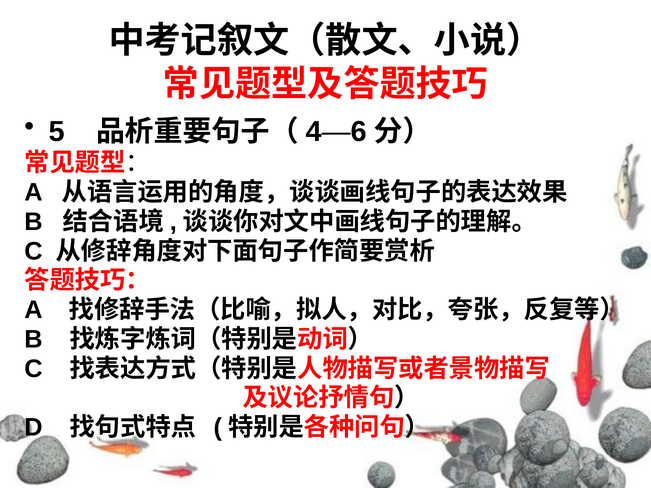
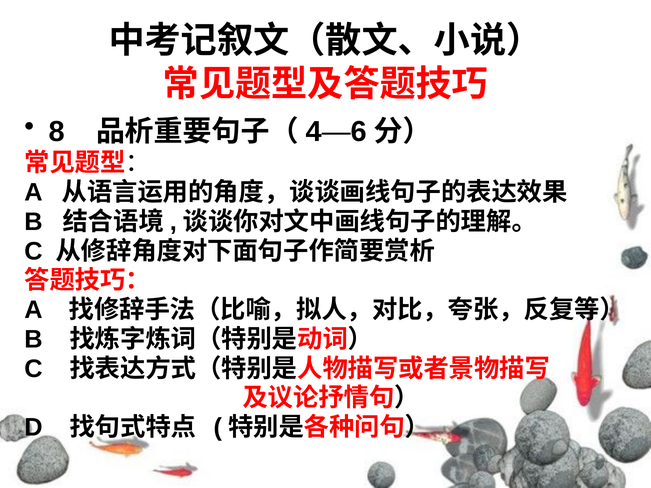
5: 5 -> 8
